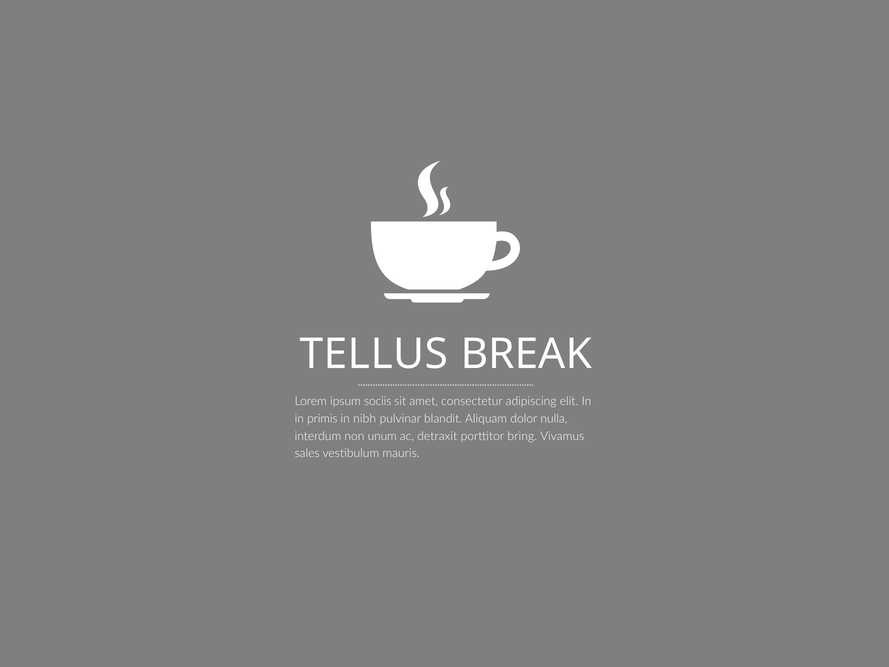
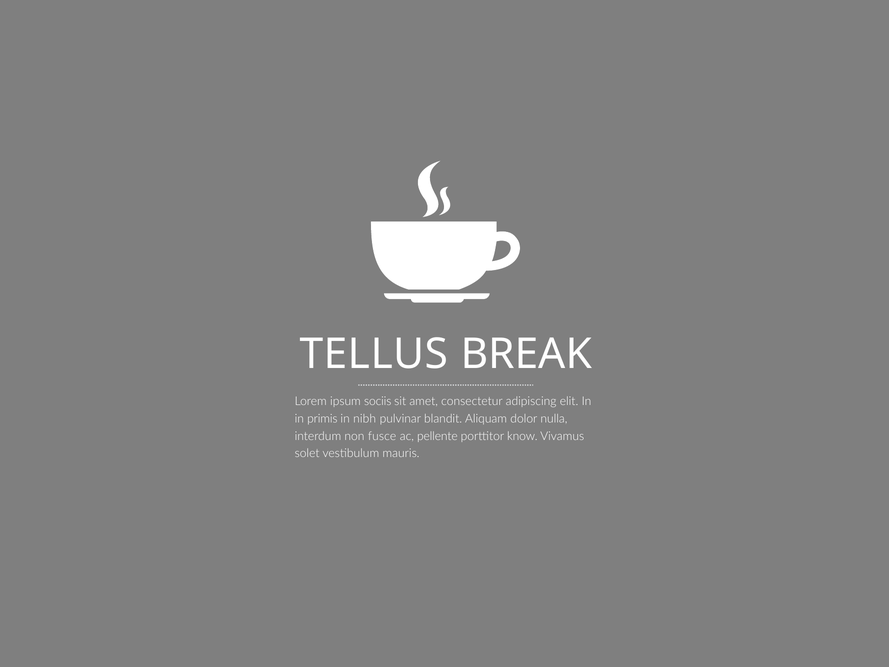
unum: unum -> fusce
detraxit: detraxit -> pellente
bring: bring -> know
sales: sales -> solet
